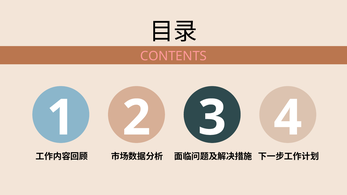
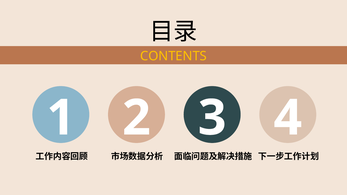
CONTENTS colour: pink -> yellow
